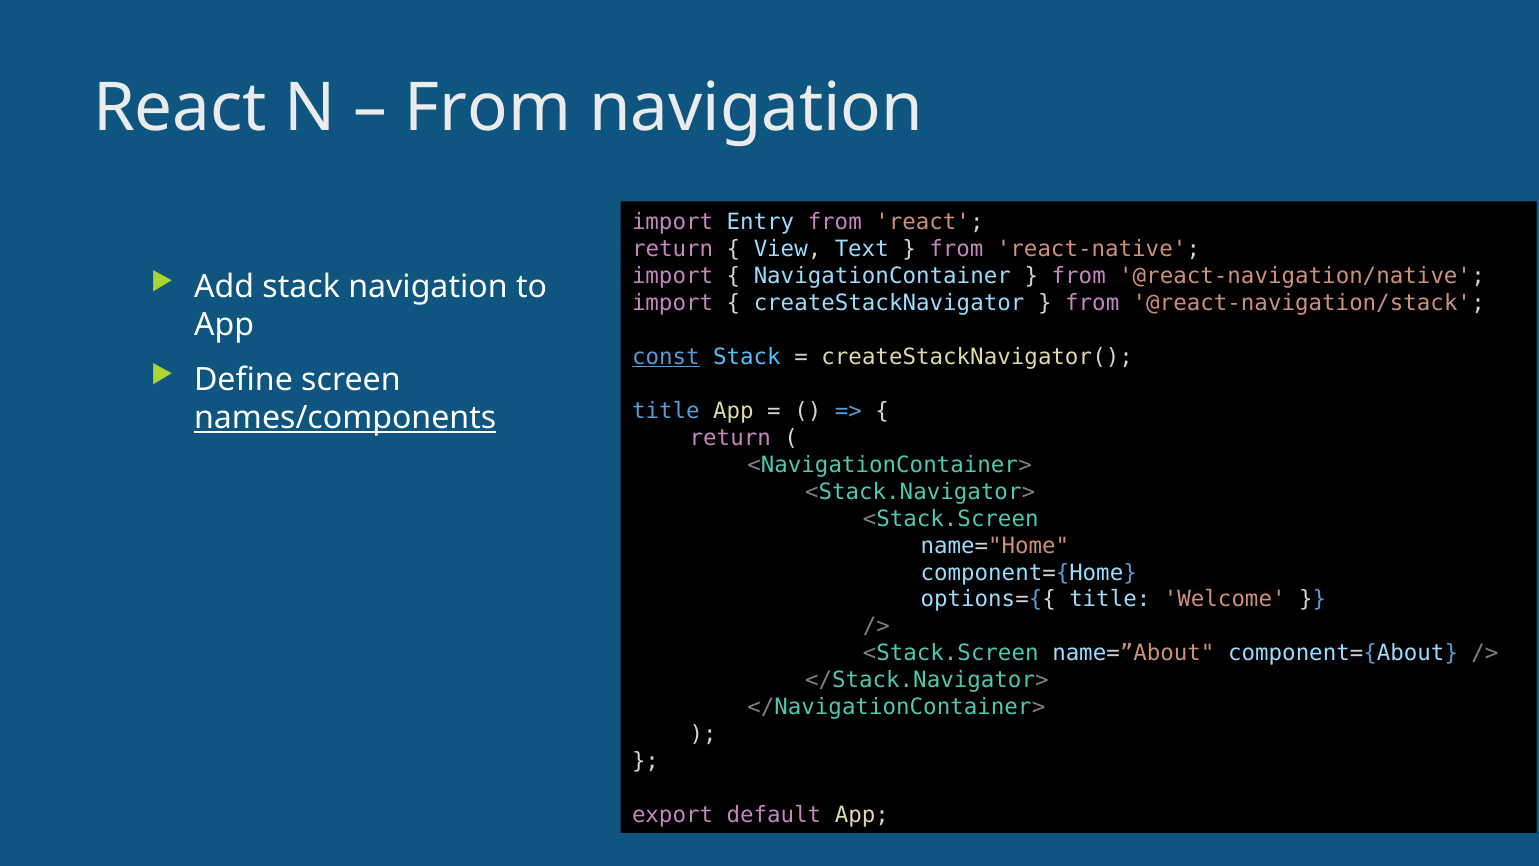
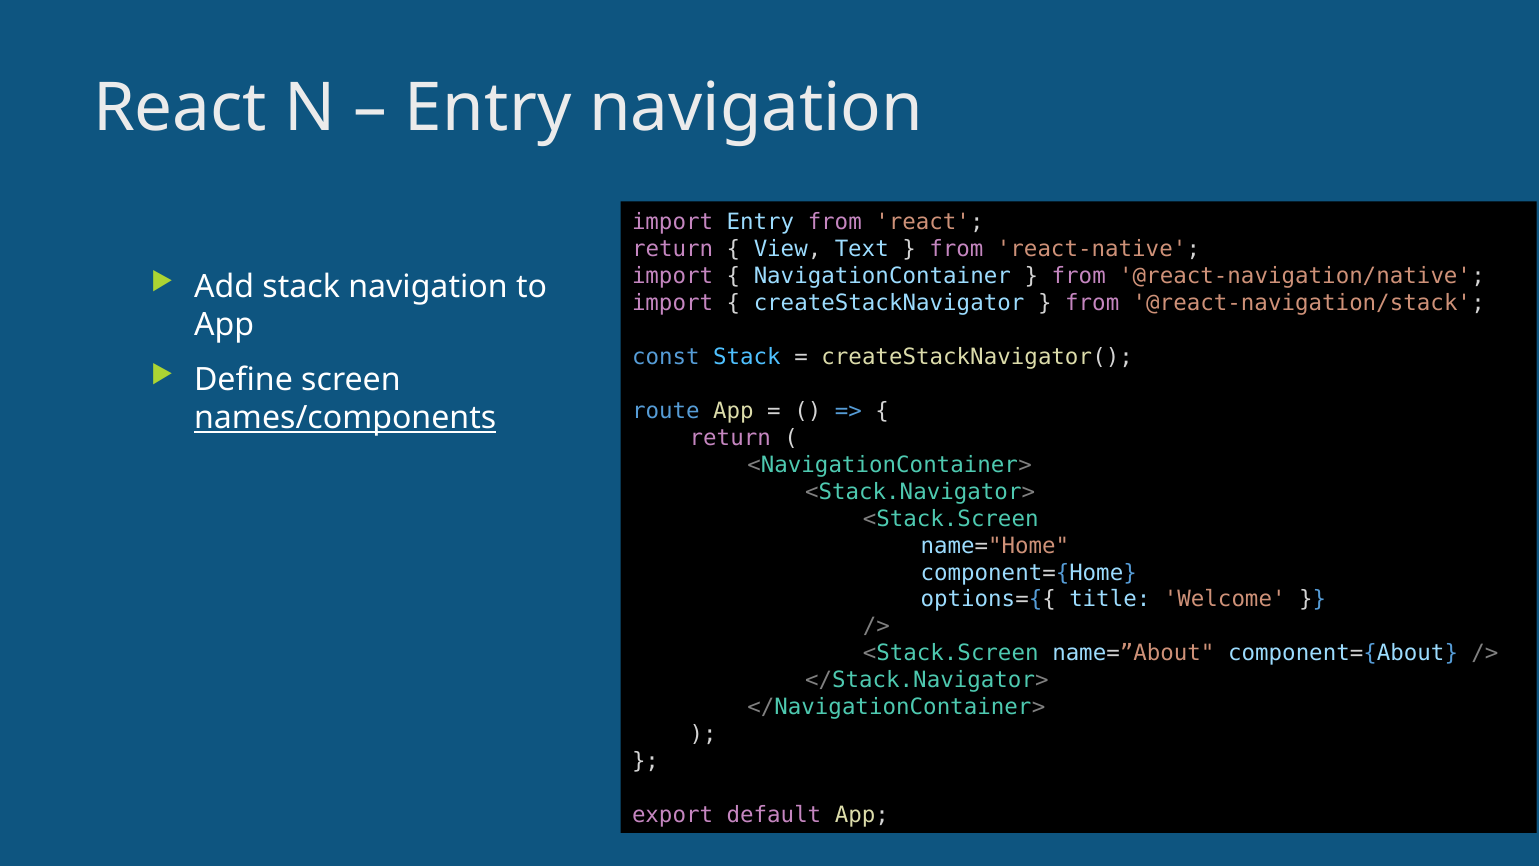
From at (488, 108): From -> Entry
const underline: present -> none
title at (666, 411): title -> route
